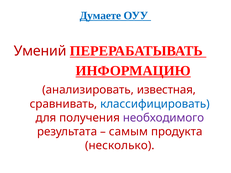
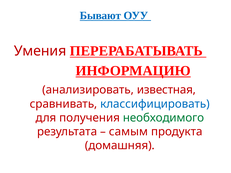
Думаете: Думаете -> Бывают
Умений: Умений -> Умения
необходимого colour: purple -> green
несколько: несколько -> домашняя
